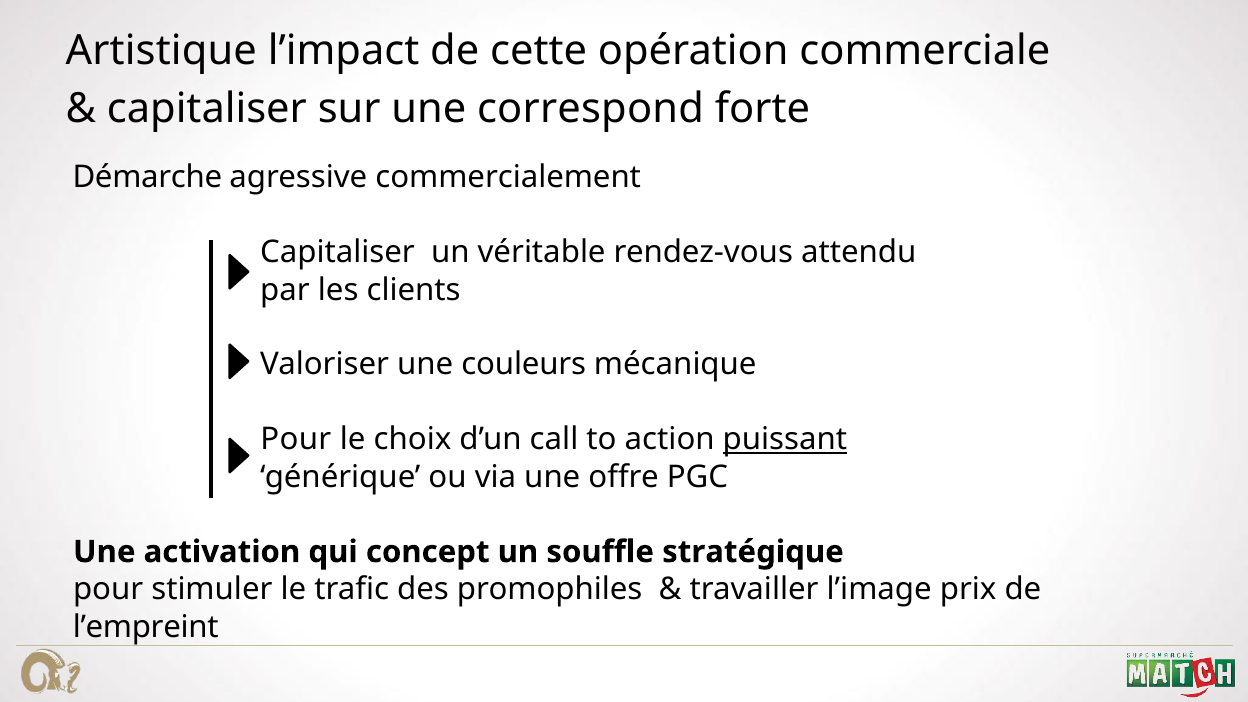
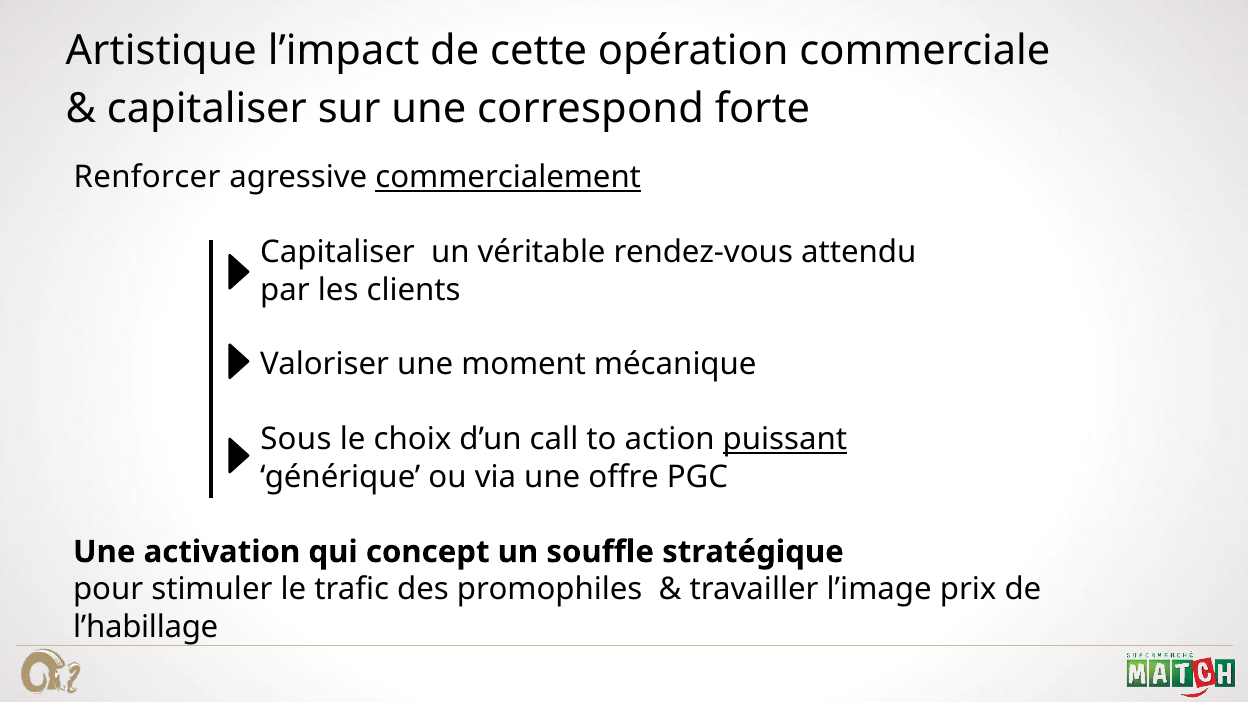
Démarche: Démarche -> Renforcer
commercialement underline: none -> present
couleurs: couleurs -> moment
Pour at (296, 440): Pour -> Sous
l’empreint: l’empreint -> l’habillage
